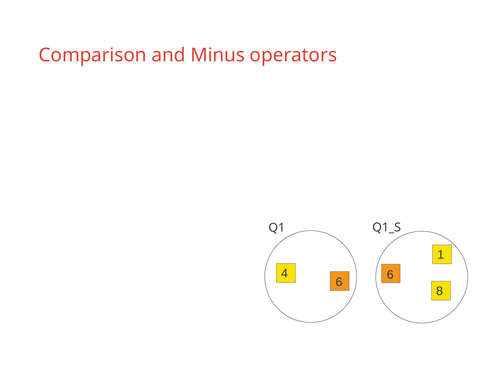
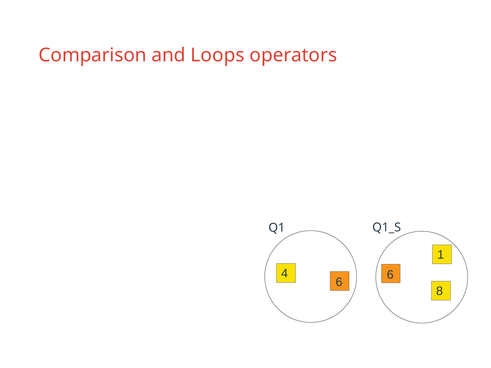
Minus: Minus -> Loops
